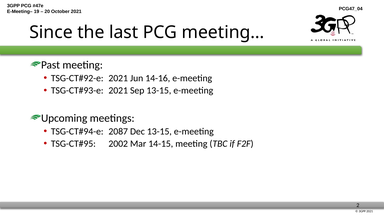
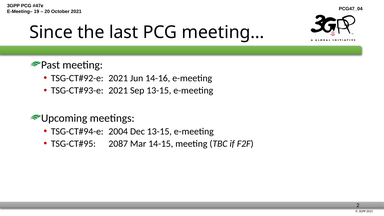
2087: 2087 -> 2004
2002: 2002 -> 2087
